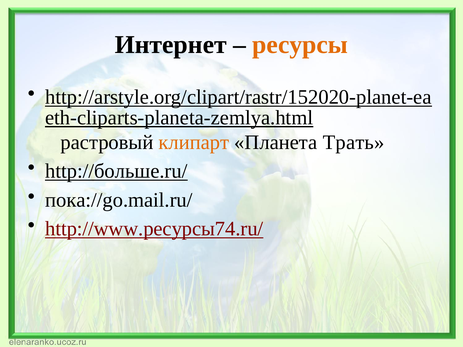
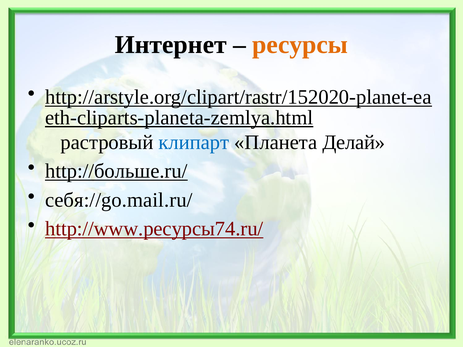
клипарт colour: orange -> blue
Трать: Трать -> Делай
пока://go.mail.ru/: пока://go.mail.ru/ -> себя://go.mail.ru/
